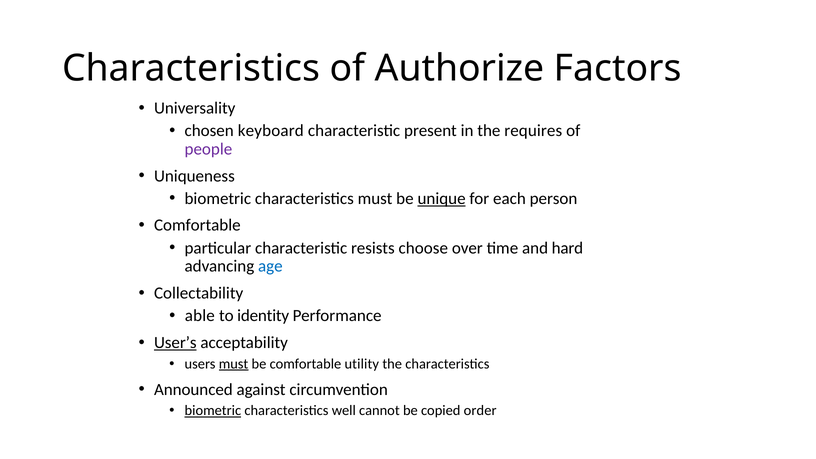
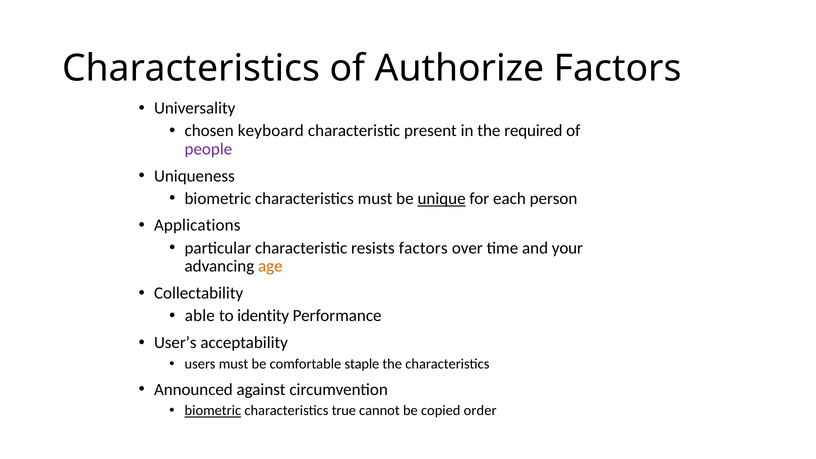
requires: requires -> required
Comfortable at (197, 225): Comfortable -> Applications
resists choose: choose -> factors
hard: hard -> your
age colour: blue -> orange
User’s underline: present -> none
must at (234, 364) underline: present -> none
utility: utility -> staple
well: well -> true
